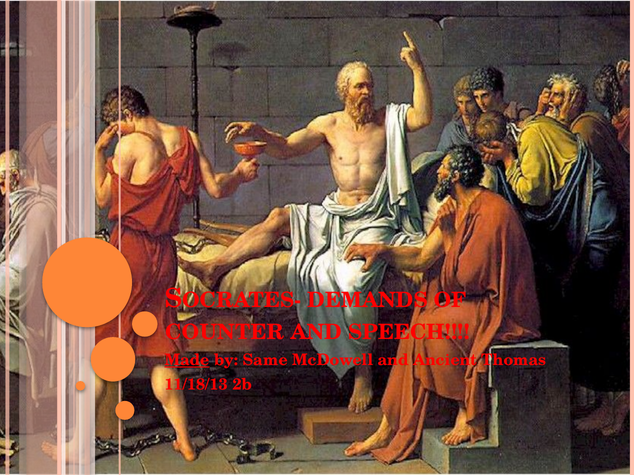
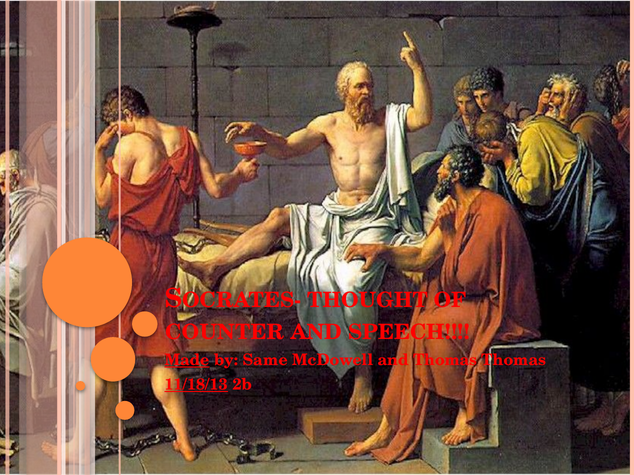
DEMANDS: DEMANDS -> THOUGHT
and Ancient: Ancient -> Thomas
11/18/13 underline: none -> present
